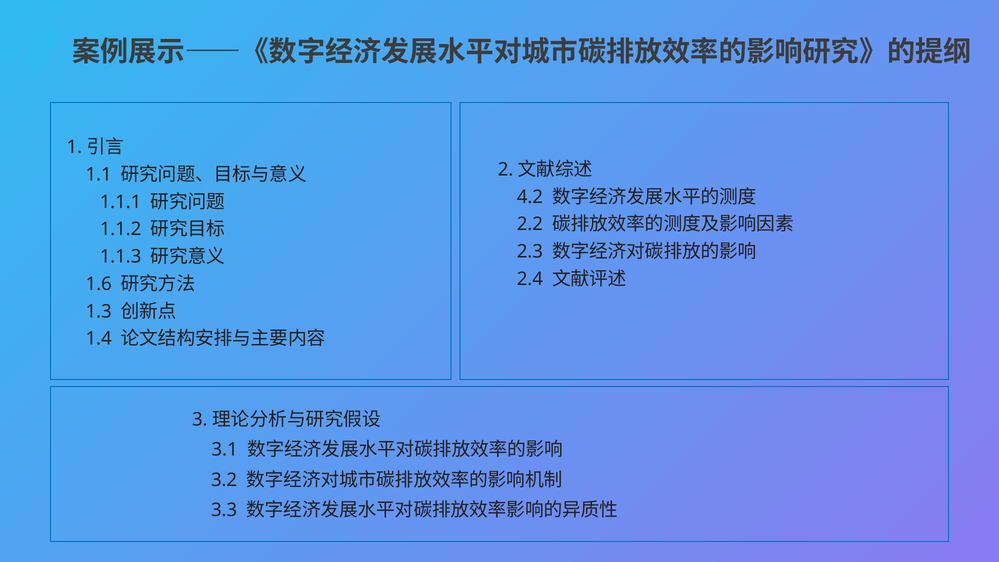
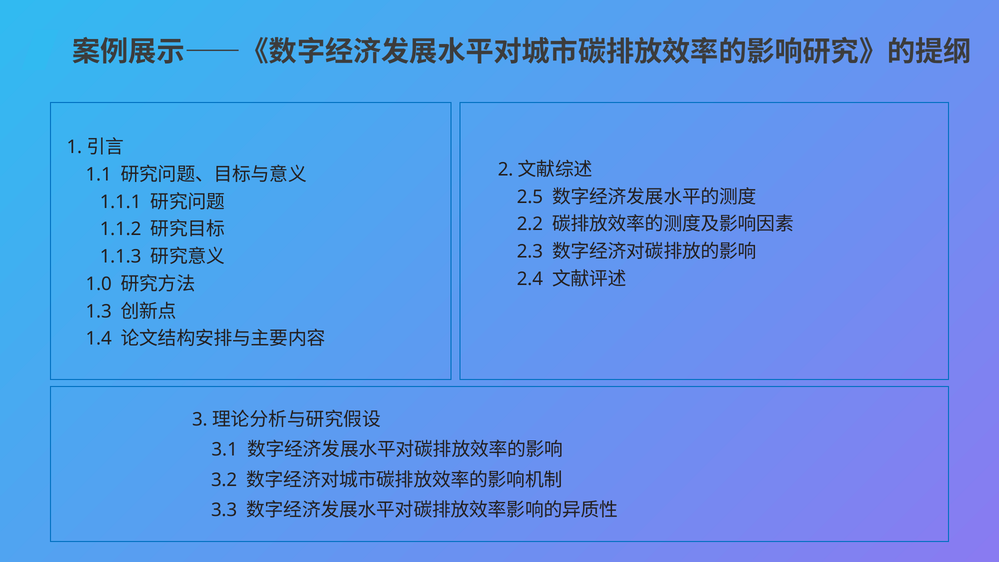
4.2: 4.2 -> 2.5
1.6: 1.6 -> 1.0
